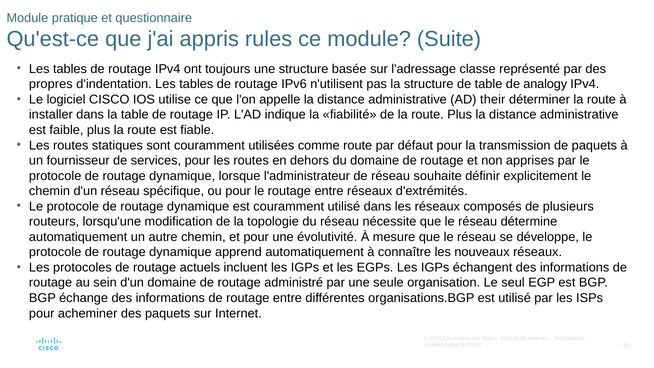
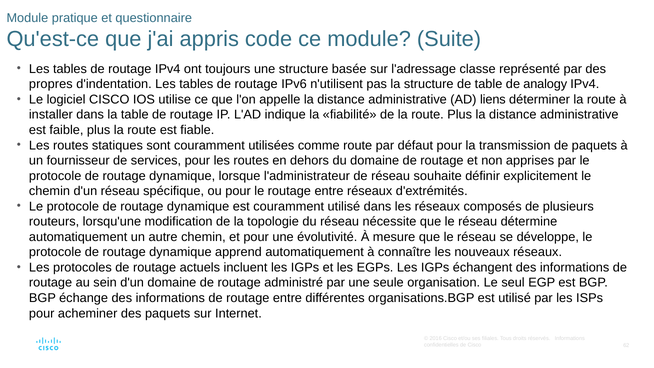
rules: rules -> code
their: their -> liens
